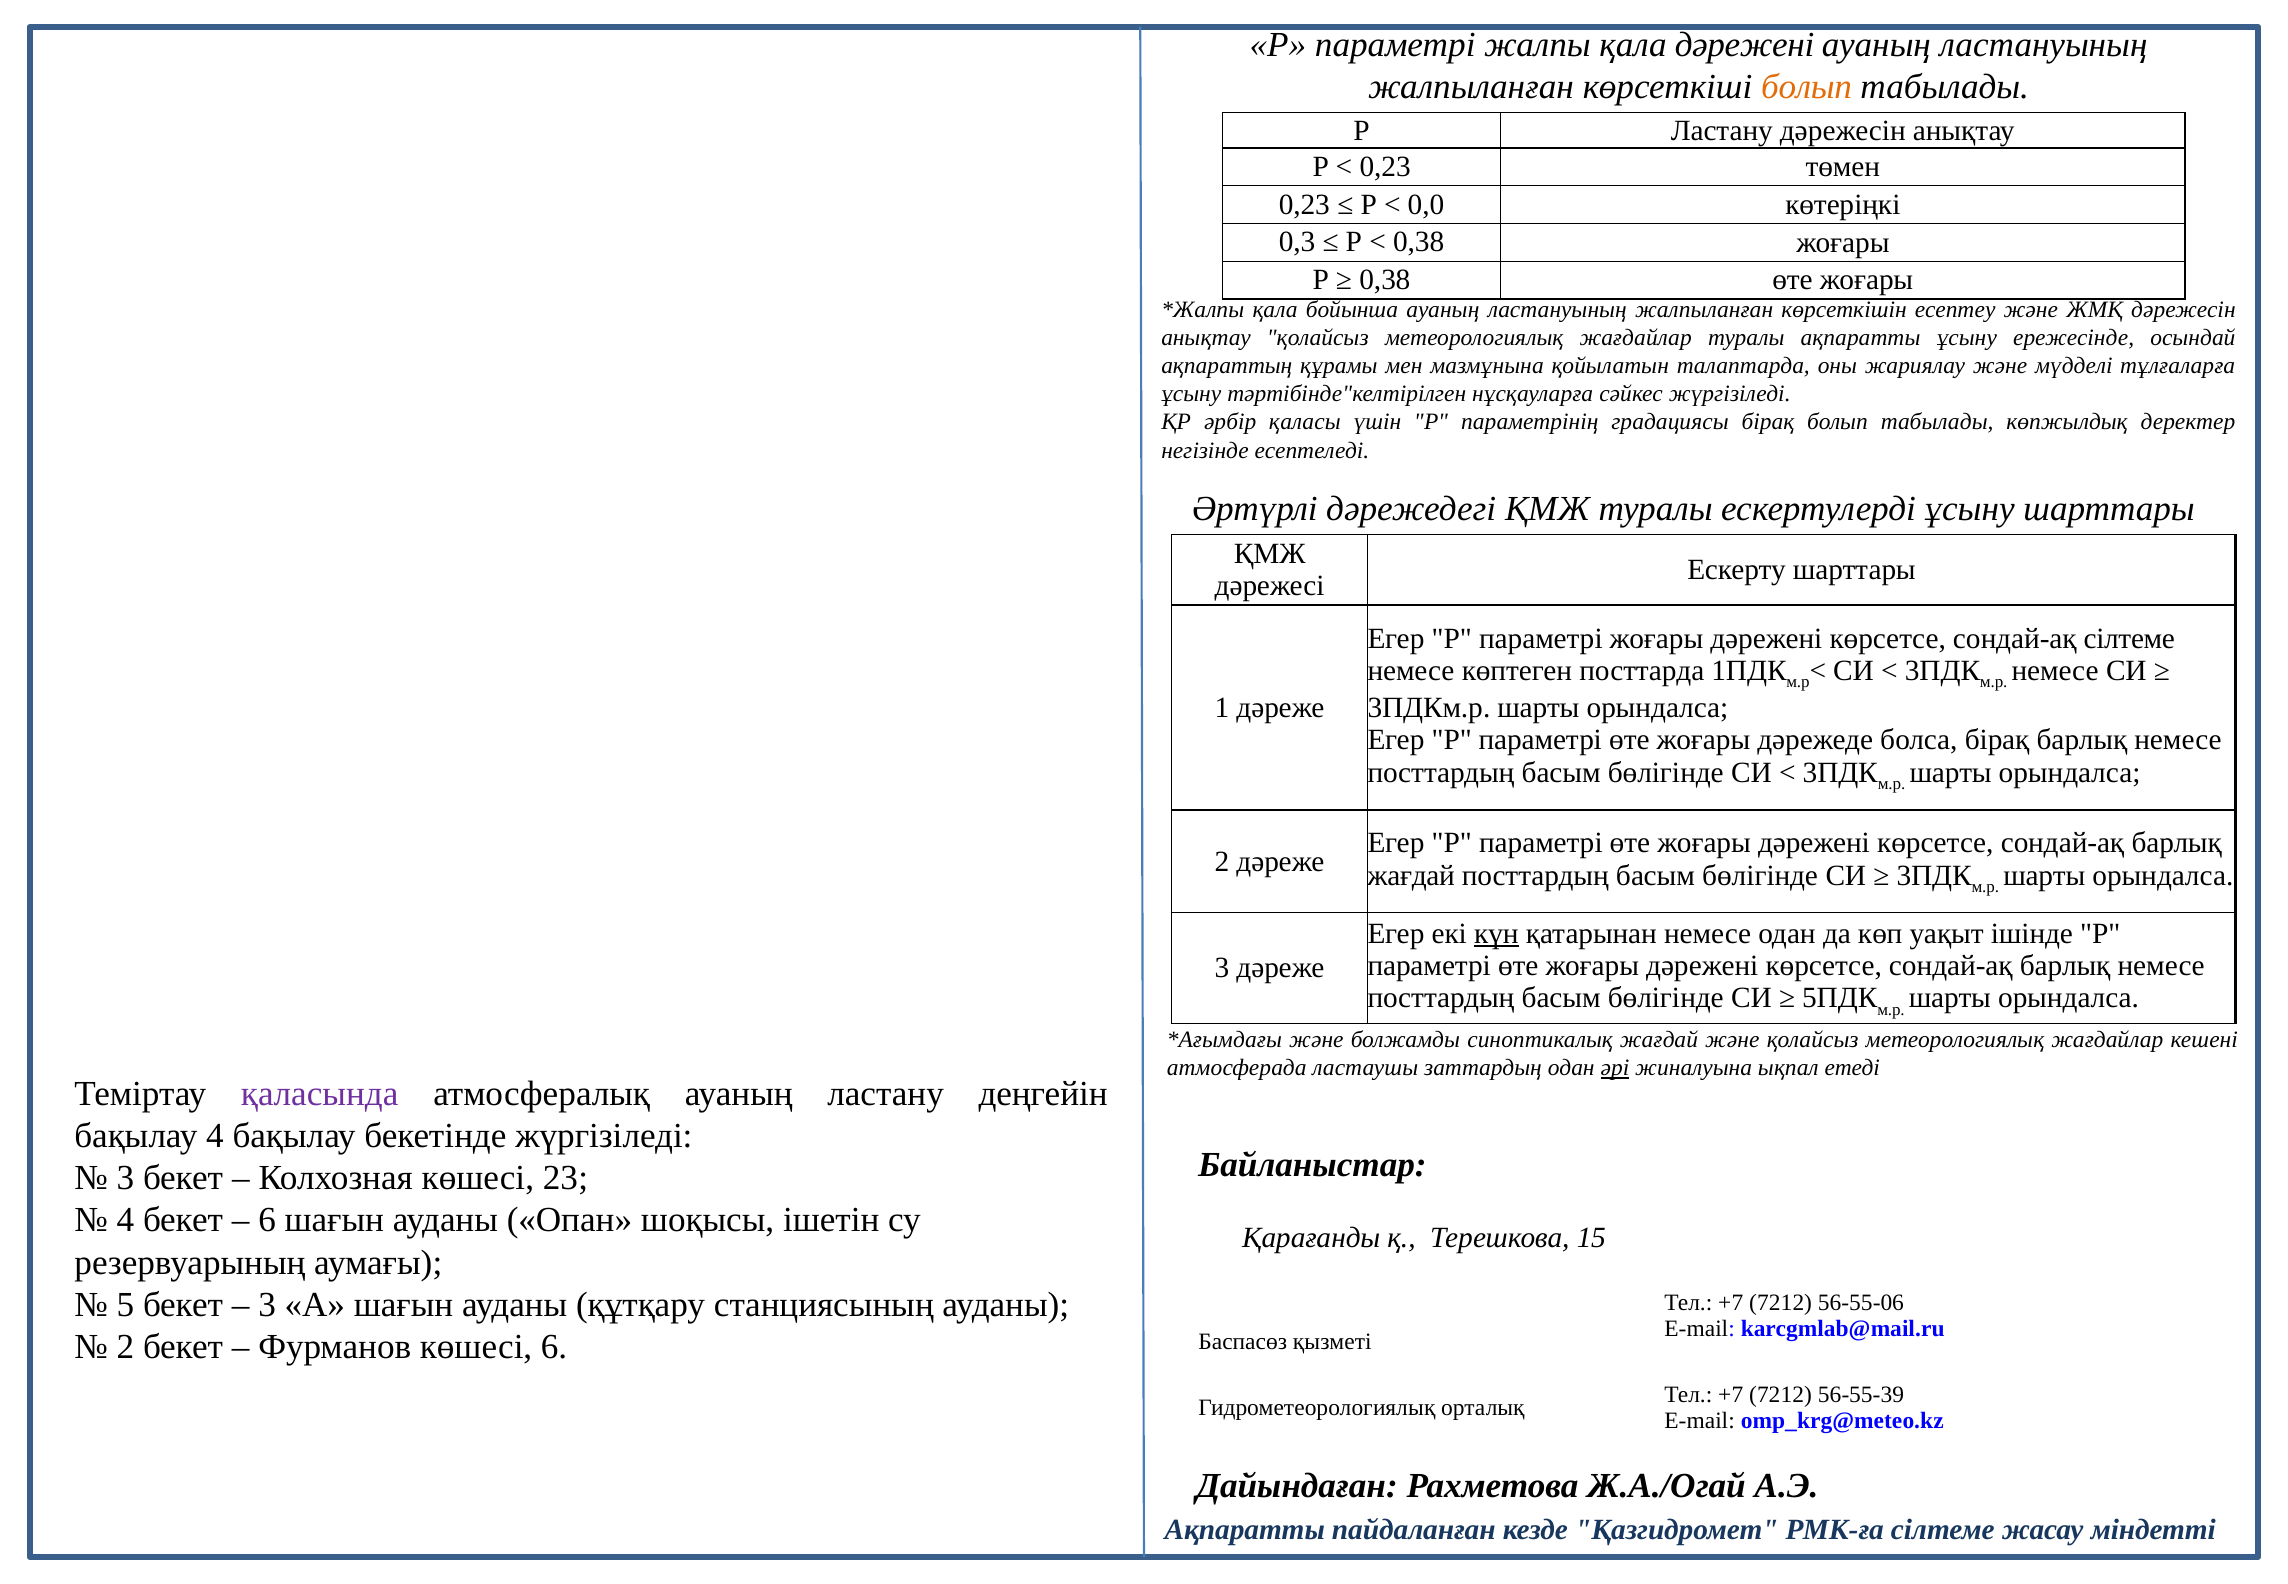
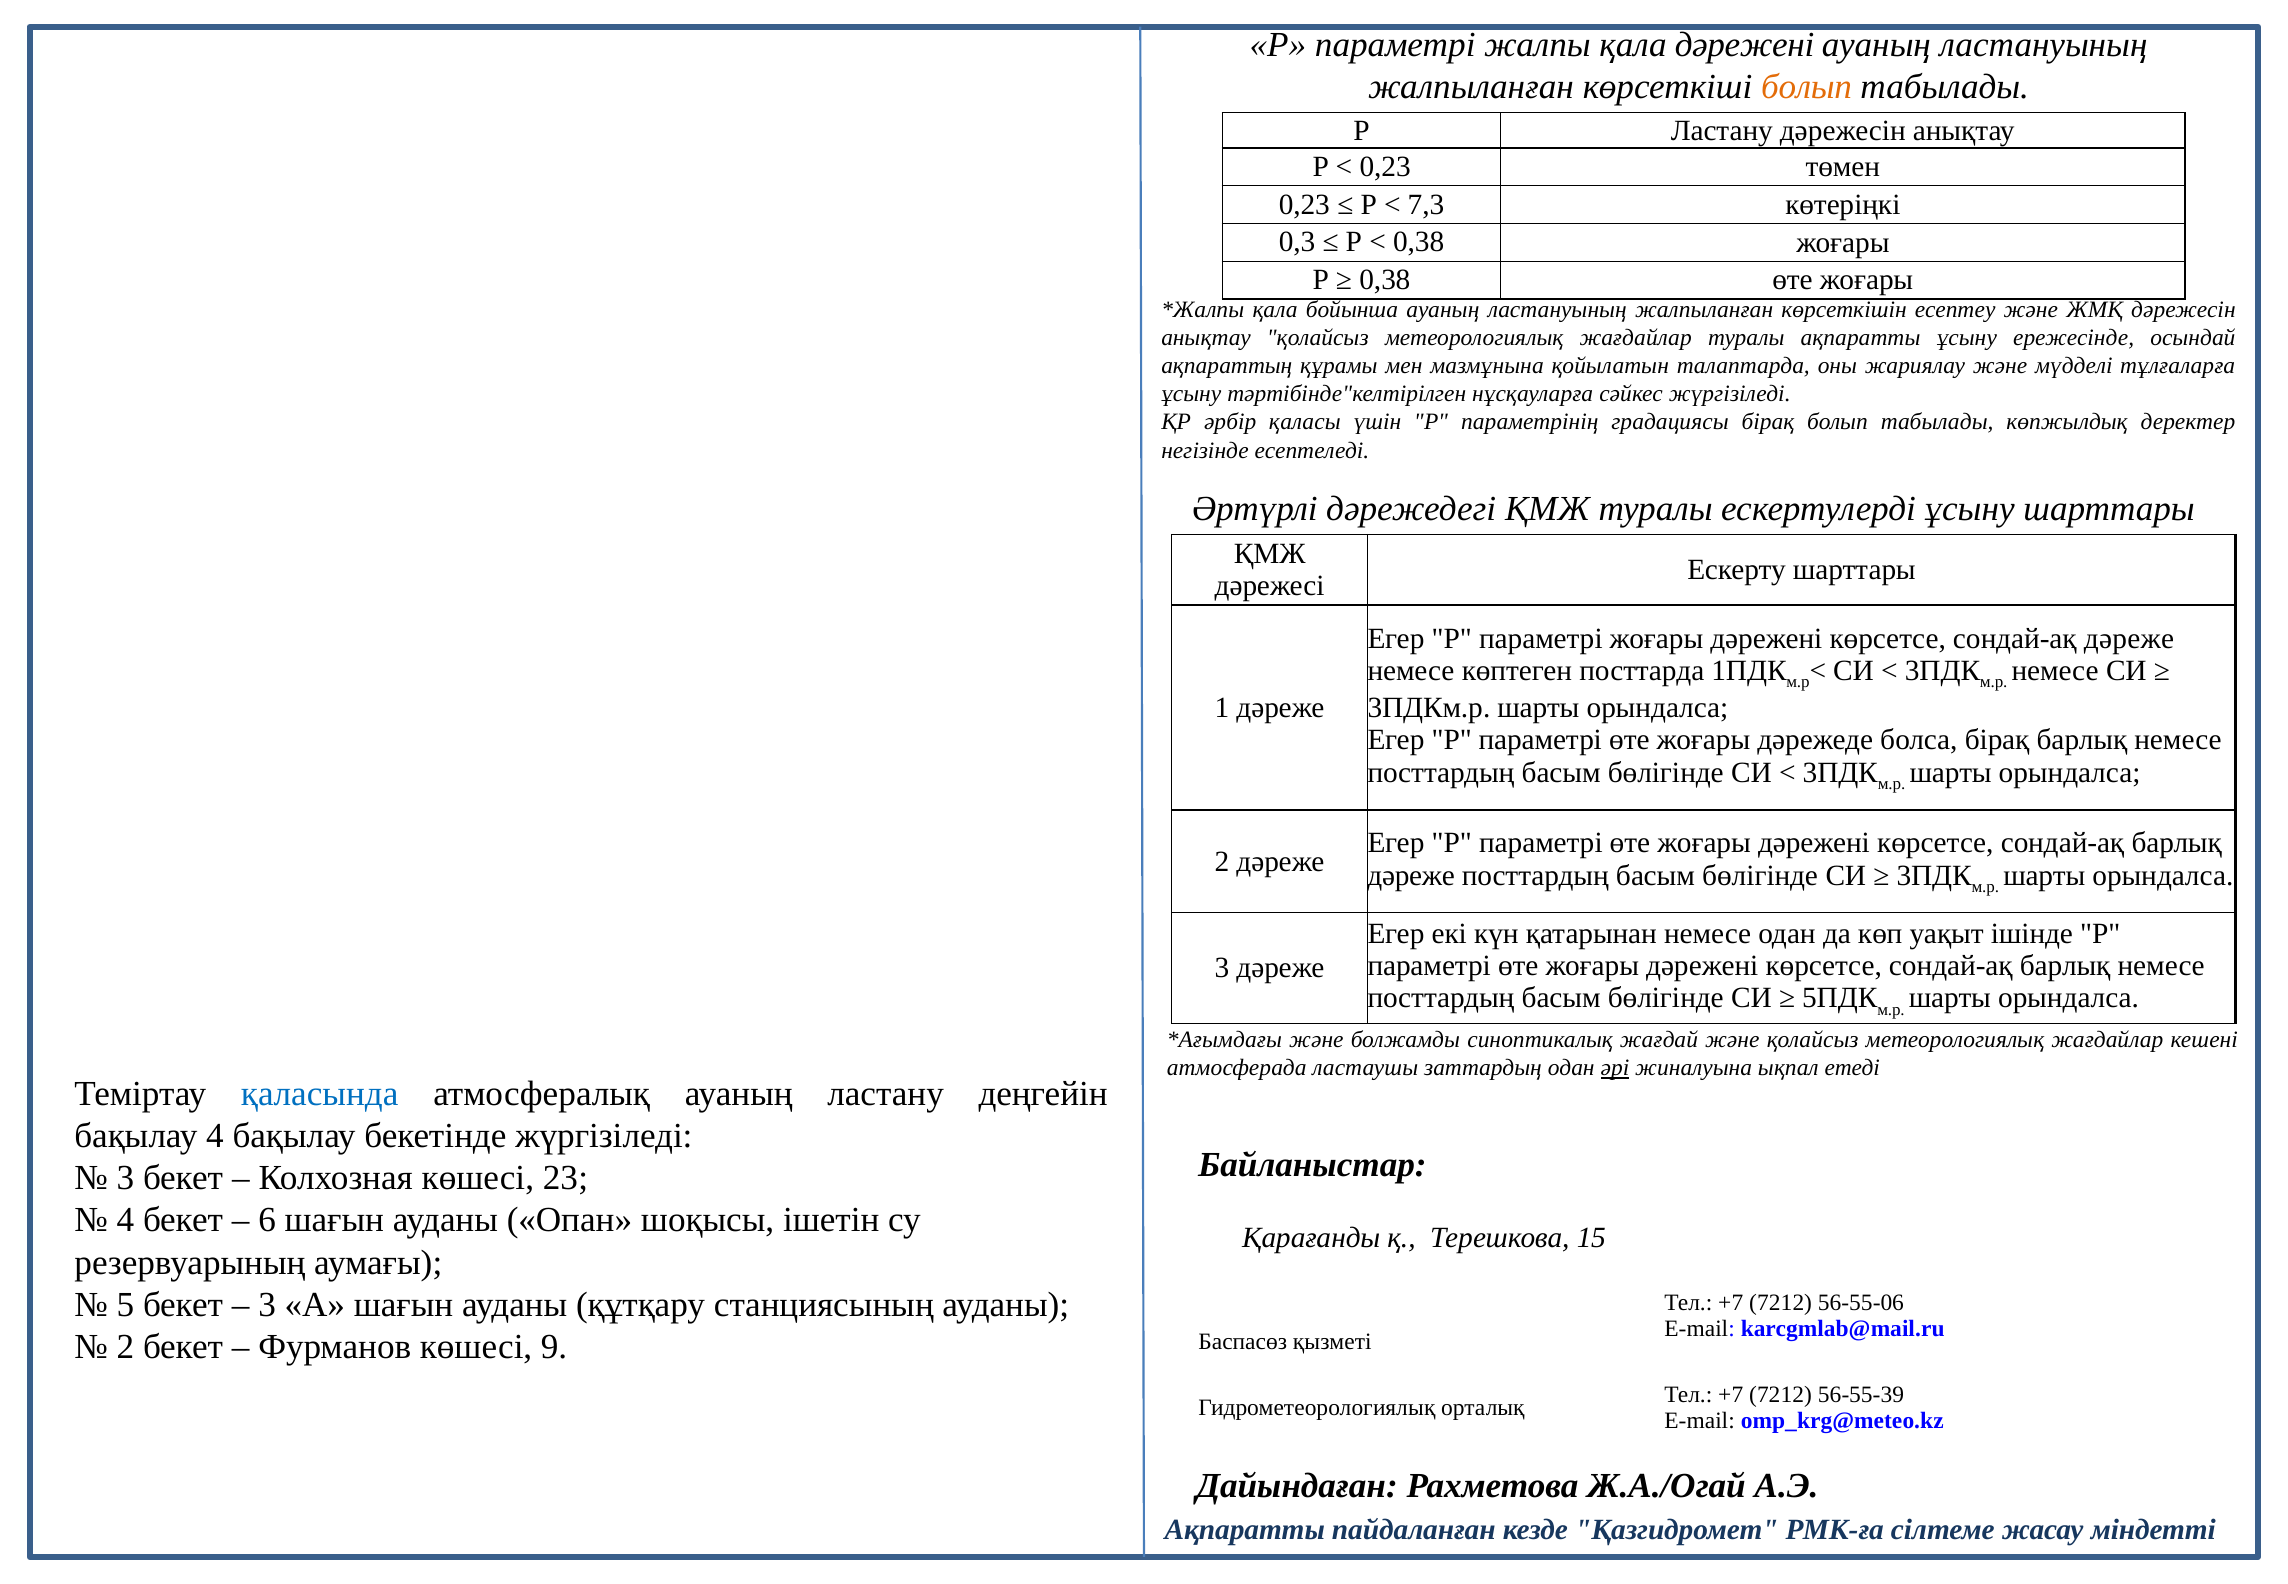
0,0: 0,0 -> 7,3
сондай-ақ сілтеме: сілтеме -> дәреже
жағдай at (1411, 875): жағдай -> дәреже
күн underline: present -> none
қаласында colour: purple -> blue
көшесі 6: 6 -> 9
